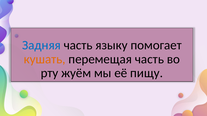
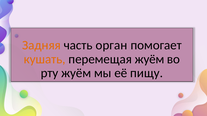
Задняя colour: blue -> orange
языку: языку -> орган
перемещая часть: часть -> жуём
